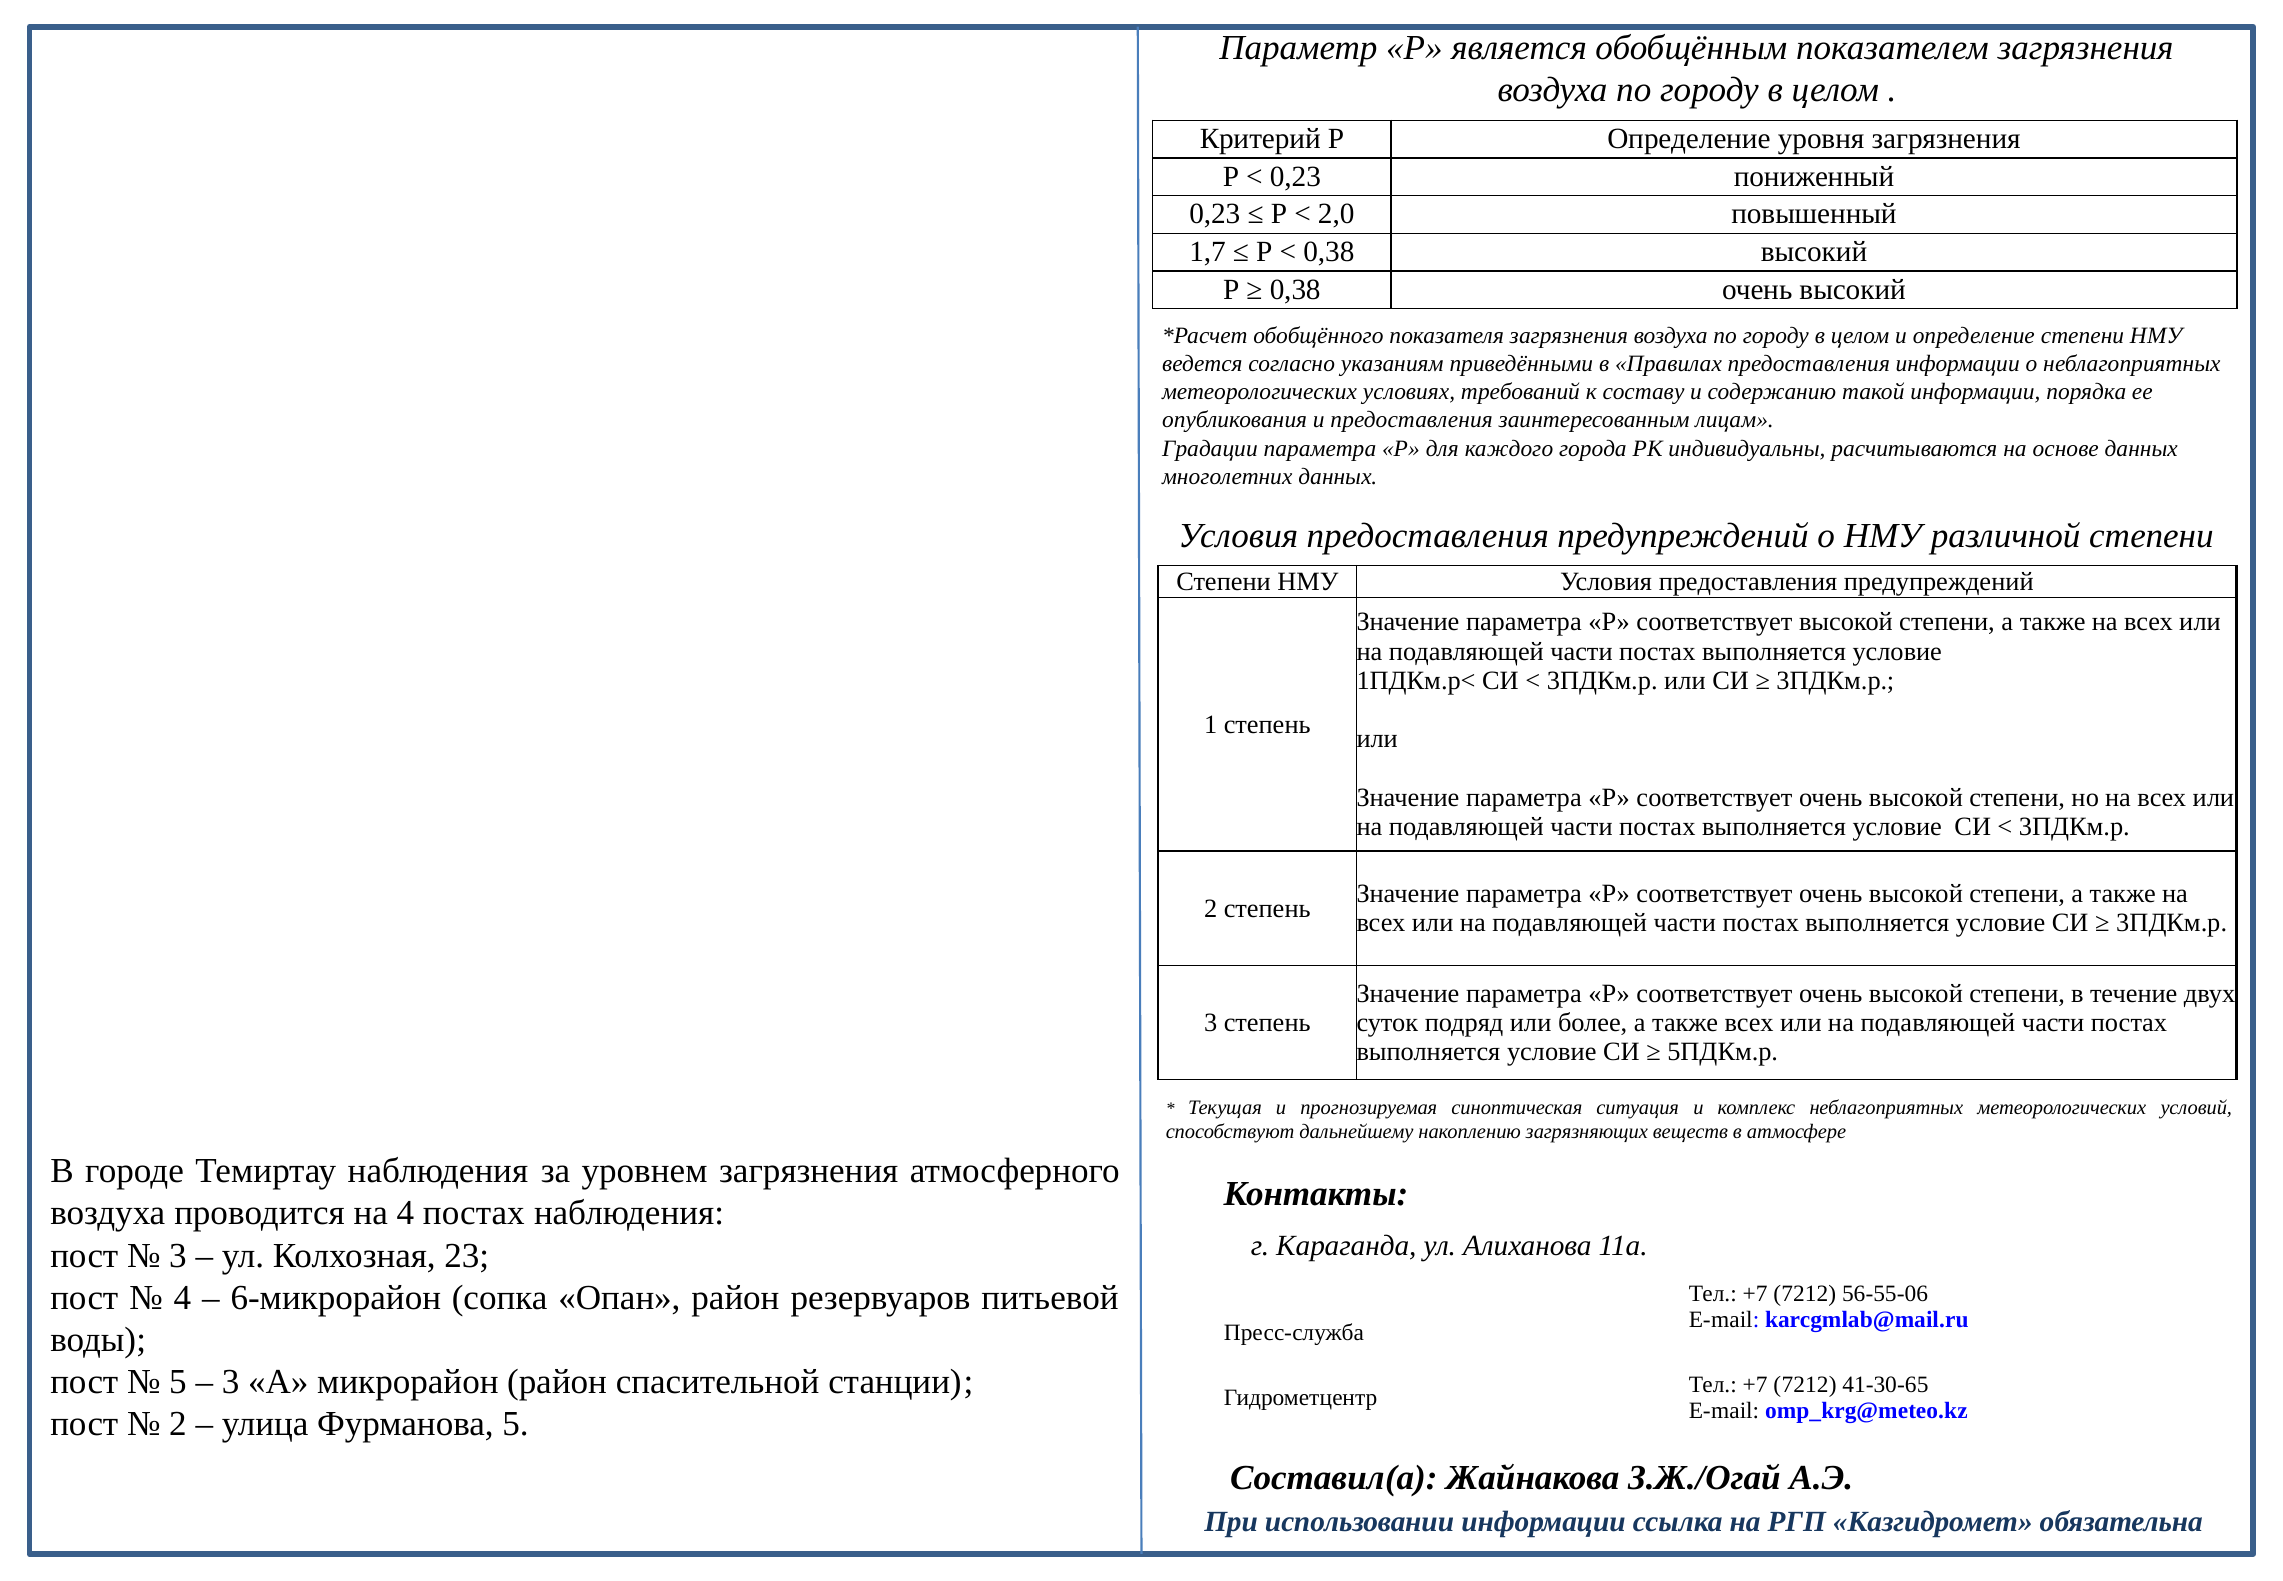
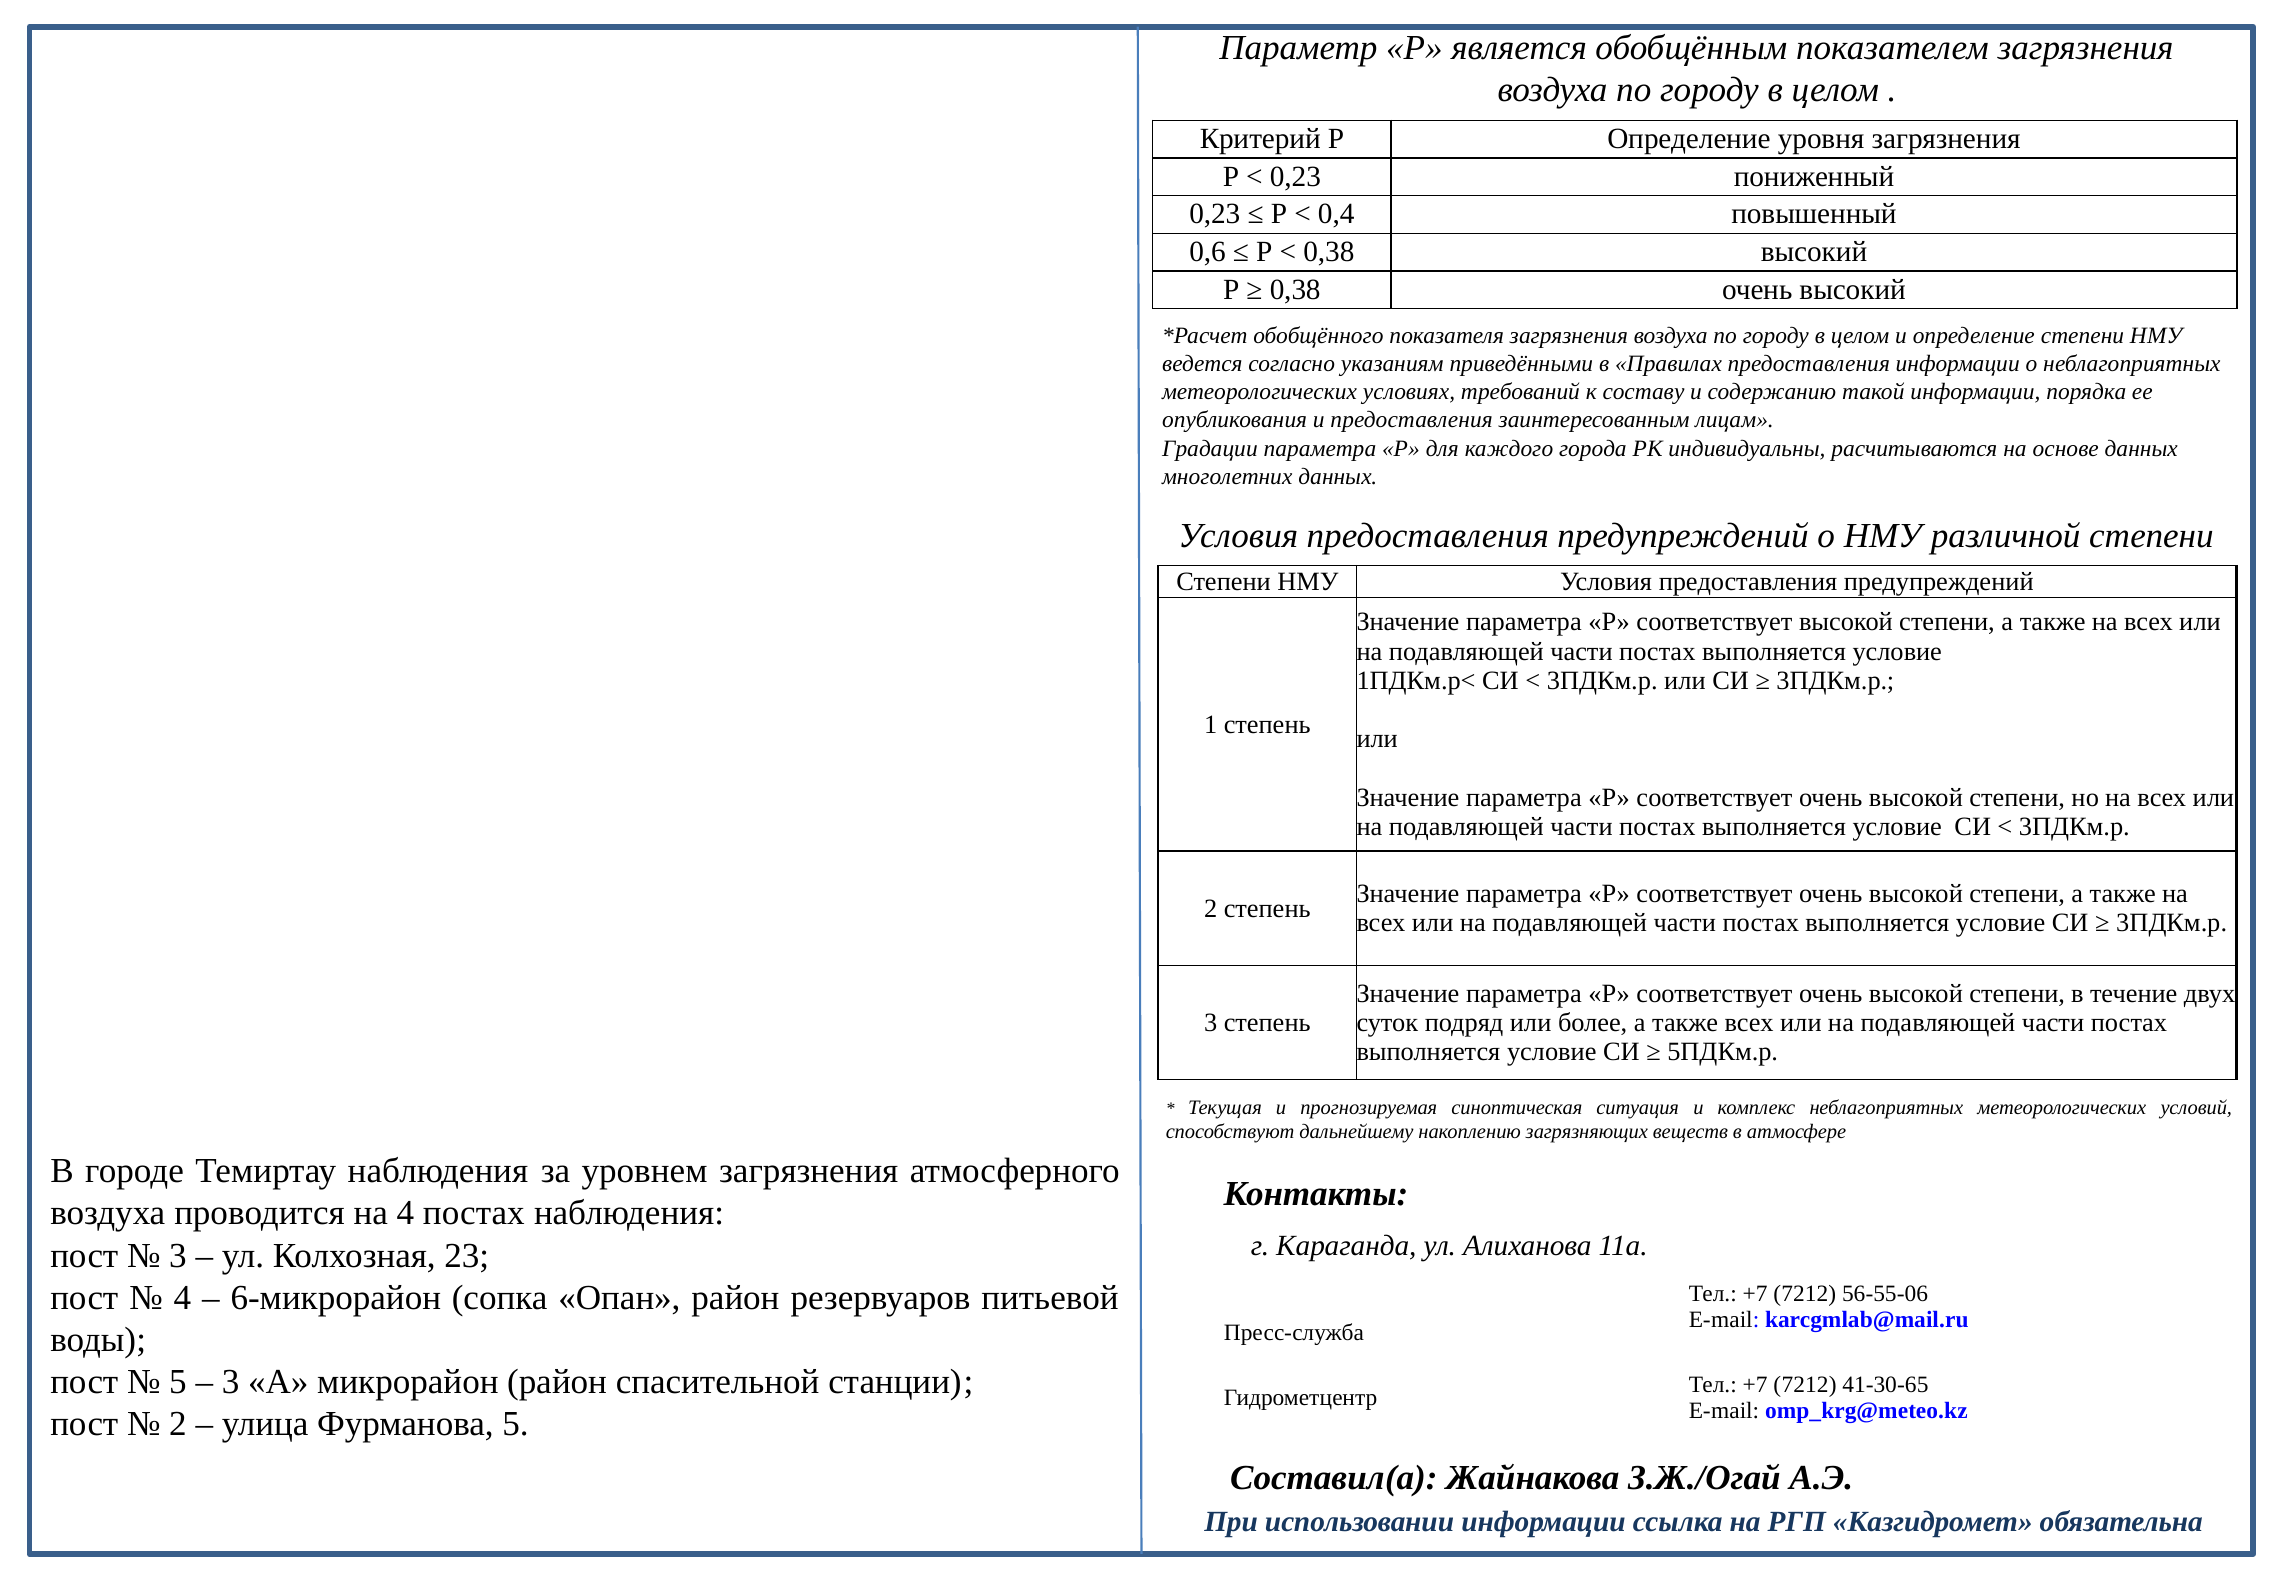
2,0: 2,0 -> 0,4
1,7: 1,7 -> 0,6
